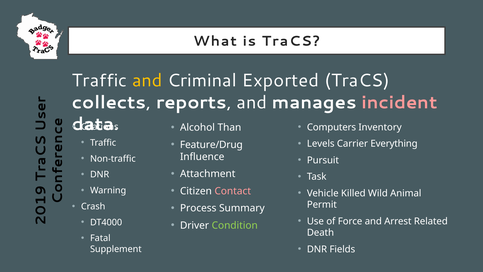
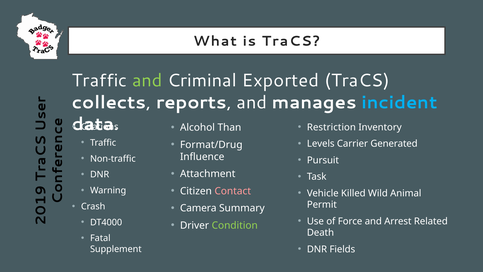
and at (147, 81) colour: yellow -> light green
incident colour: pink -> light blue
Computers: Computers -> Restriction
Everything: Everything -> Generated
Feature/Drug: Feature/Drug -> Format/Drug
Process: Process -> Camera
